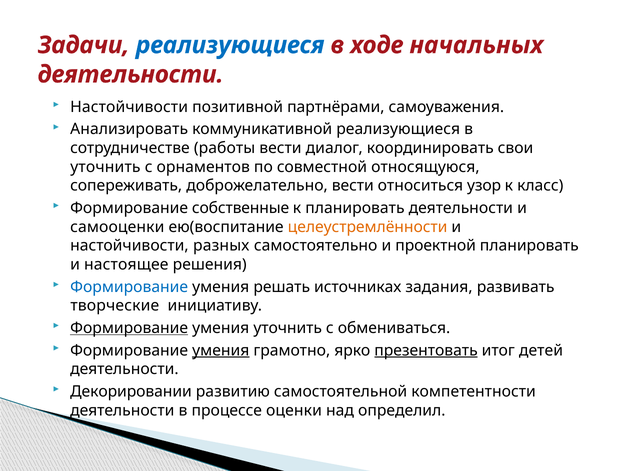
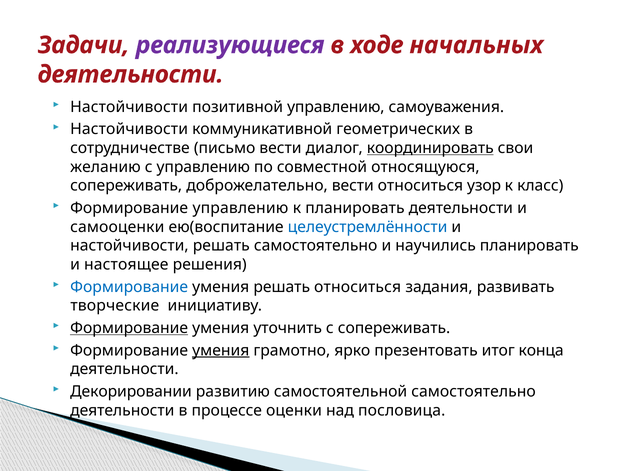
реализующиеся at (230, 45) colour: blue -> purple
позитивной партнёрами: партнёрами -> управлению
Анализировать at (129, 129): Анализировать -> Настойчивости
коммуникативной реализующиеся: реализующиеся -> геометрических
работы: работы -> письмо
координировать underline: none -> present
уточнить at (105, 167): уточнить -> желанию
с орнаментов: орнаментов -> управлению
Формирование собственные: собственные -> управлению
целеустремлённости colour: orange -> blue
настойчивости разных: разных -> решать
проектной: проектной -> научились
решать источниках: источниках -> относиться
с обмениваться: обмениваться -> сопереживать
презентовать underline: present -> none
детей: детей -> конца
самостоятельной компетентности: компетентности -> самостоятельно
определил: определил -> пословица
